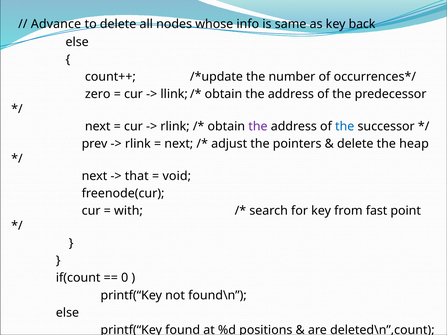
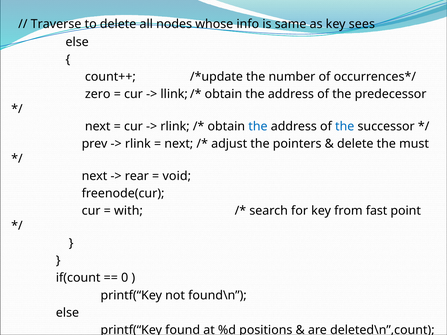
Advance: Advance -> Traverse
back: back -> sees
the at (258, 127) colour: purple -> blue
heap: heap -> must
that: that -> rear
